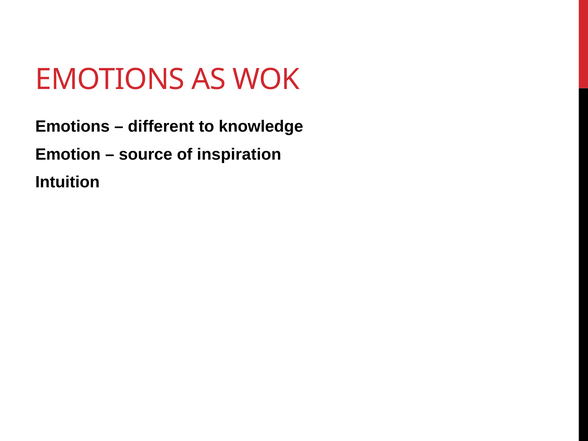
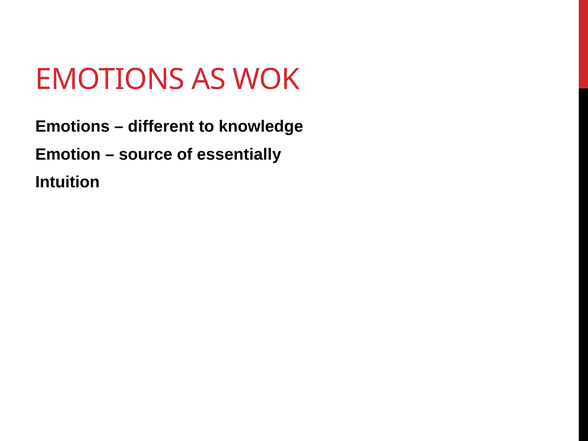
inspiration: inspiration -> essentially
